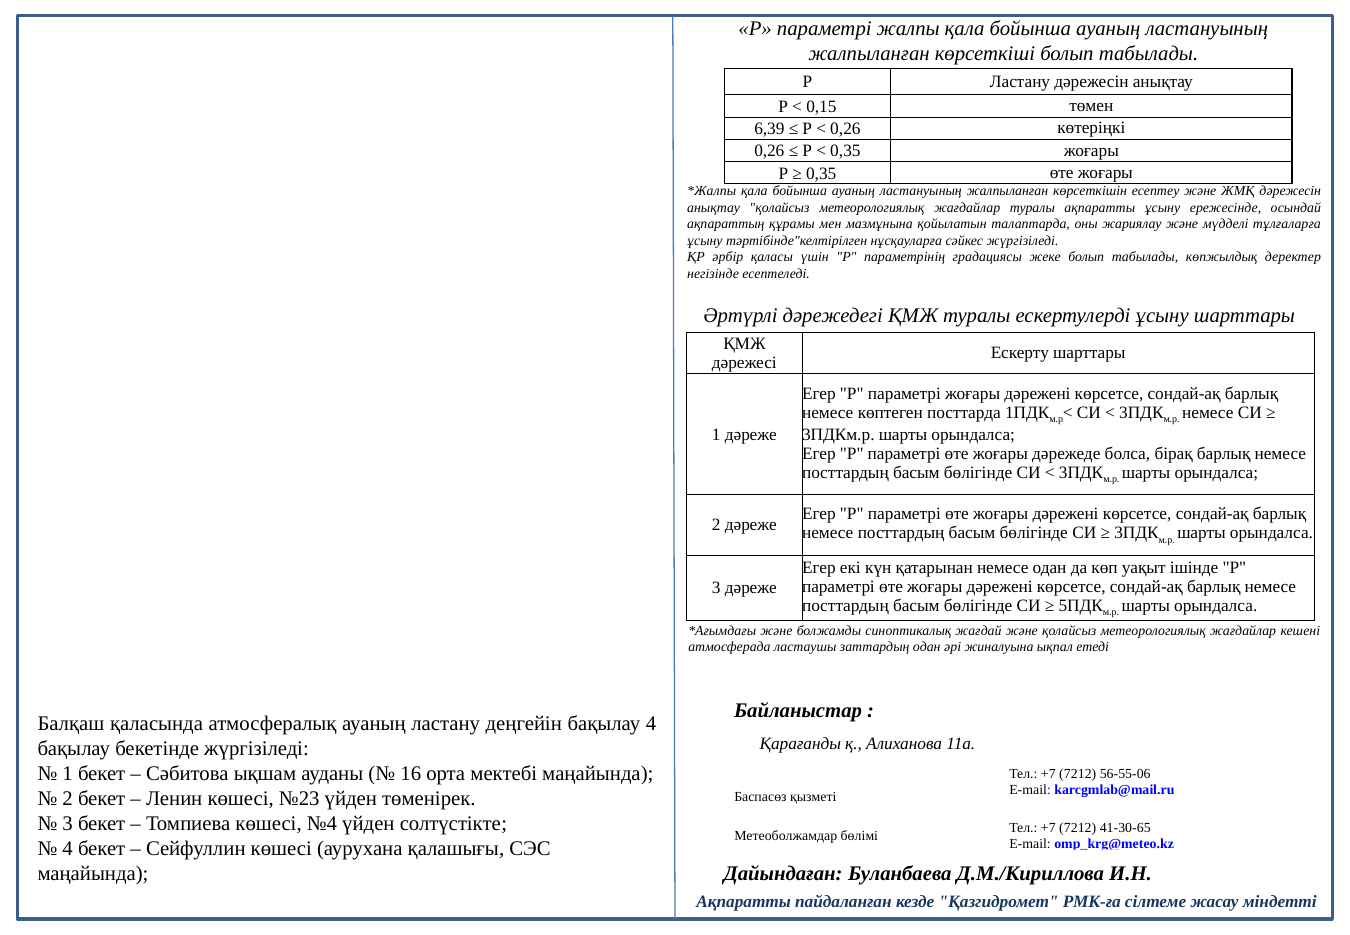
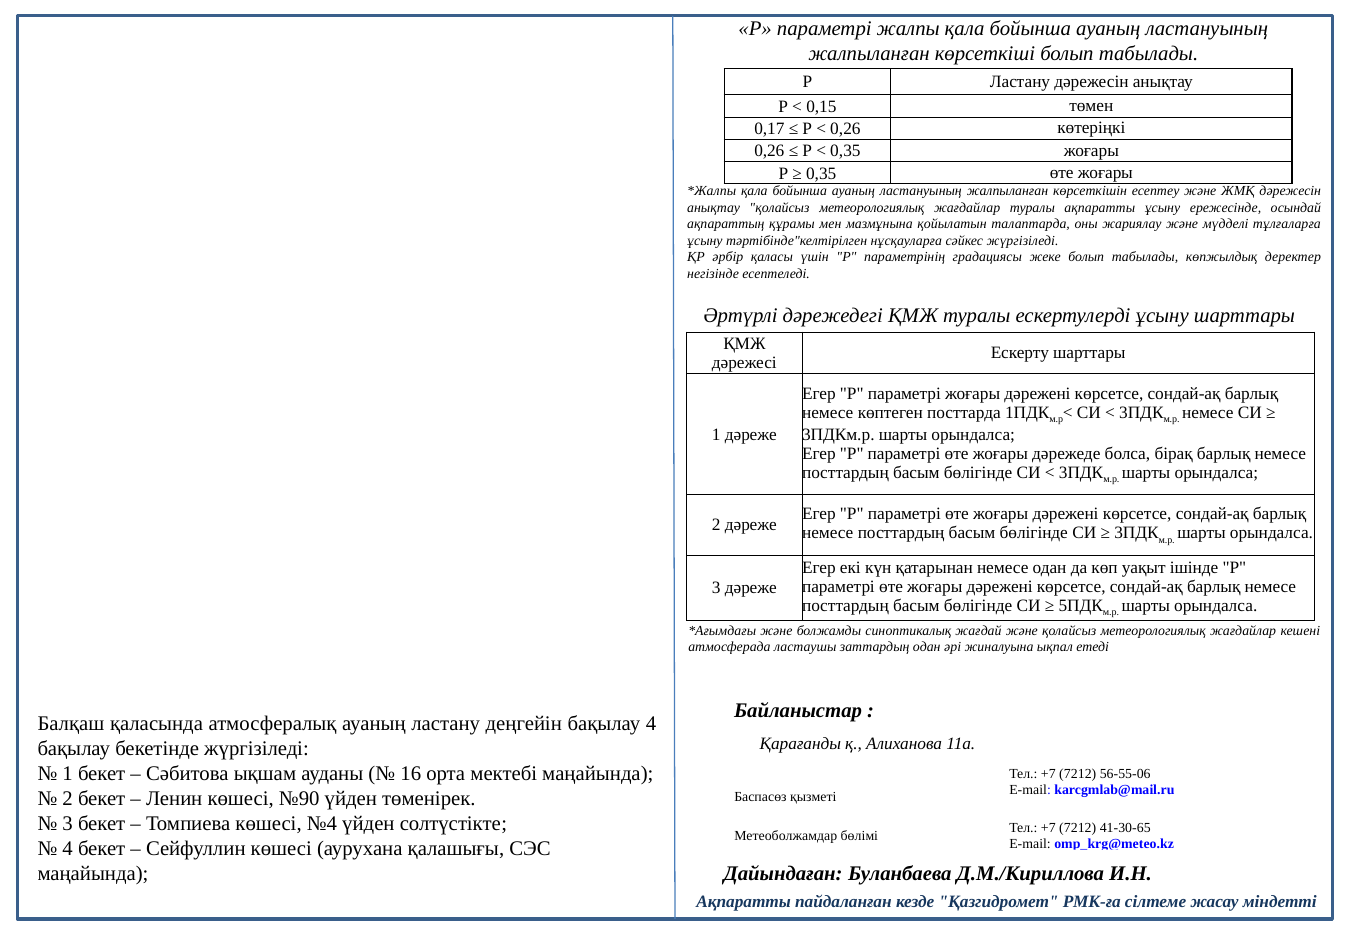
6,39: 6,39 -> 0,17
№23: №23 -> №90
